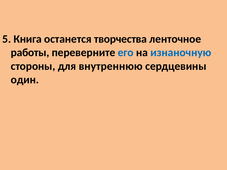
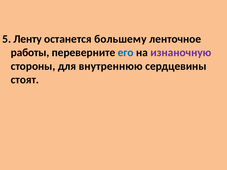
Книга: Книга -> Ленту
творчества: творчества -> большему
изнаночную colour: blue -> purple
один: один -> стоят
